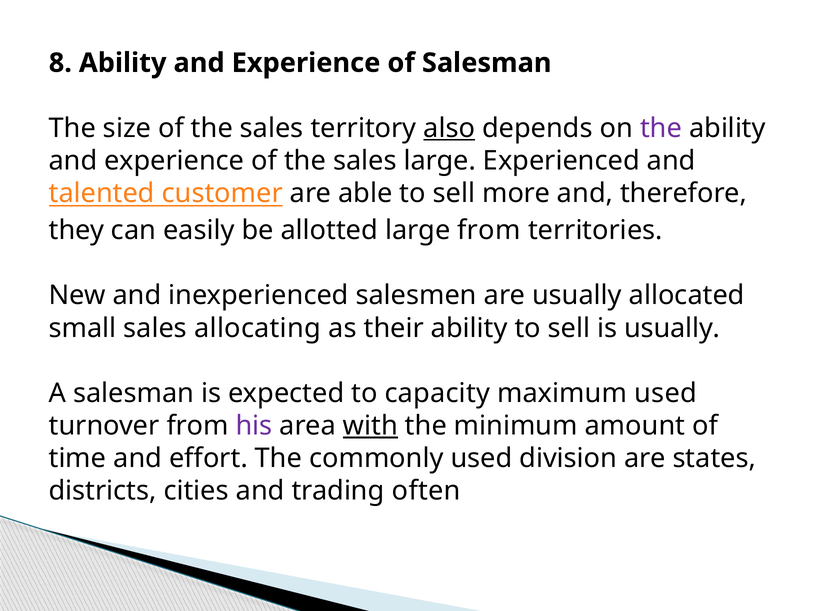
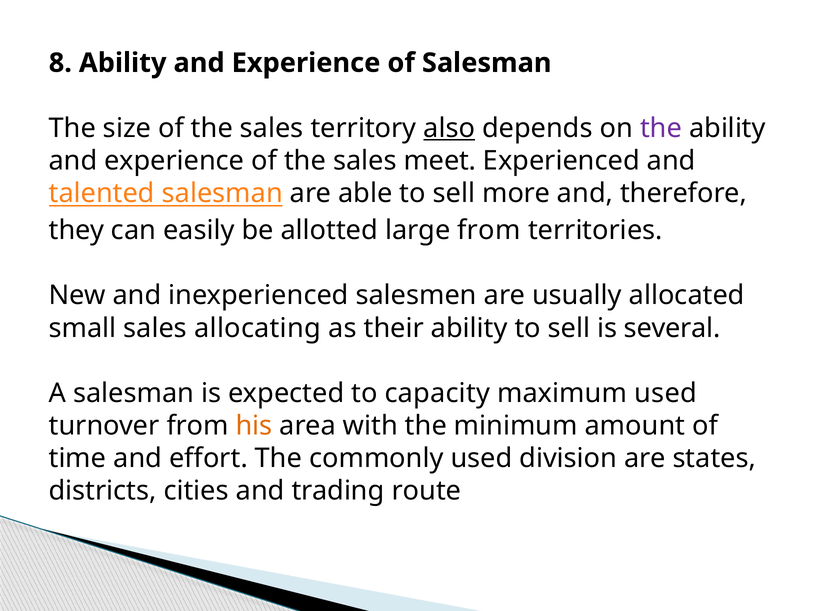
sales large: large -> meet
talented customer: customer -> salesman
is usually: usually -> several
his colour: purple -> orange
with underline: present -> none
often: often -> route
